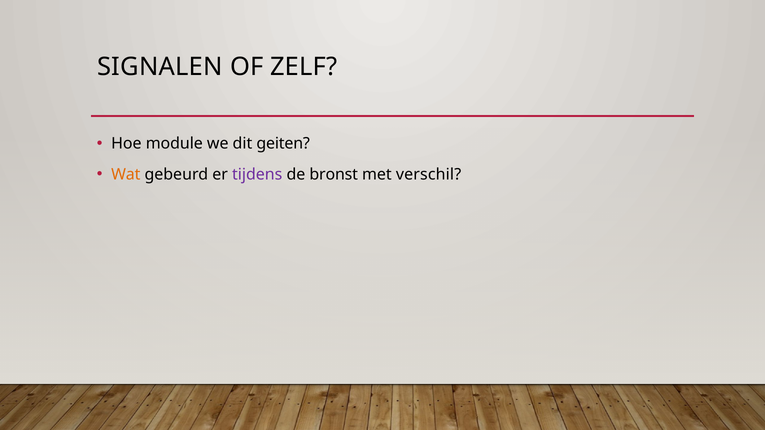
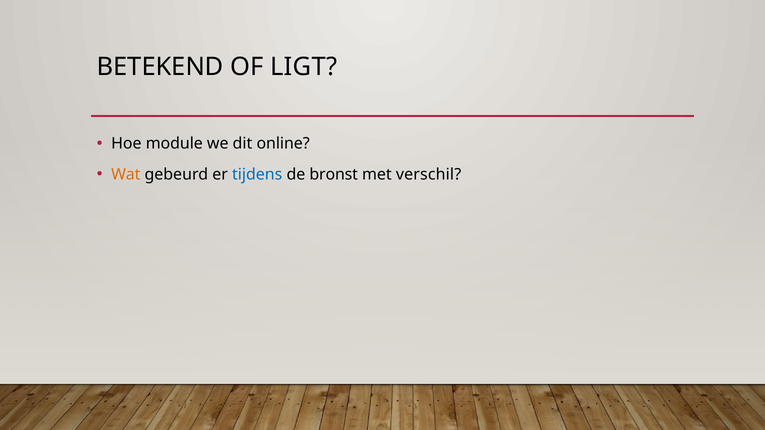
SIGNALEN: SIGNALEN -> BETEKEND
ZELF: ZELF -> LIGT
geiten: geiten -> online
tijdens colour: purple -> blue
